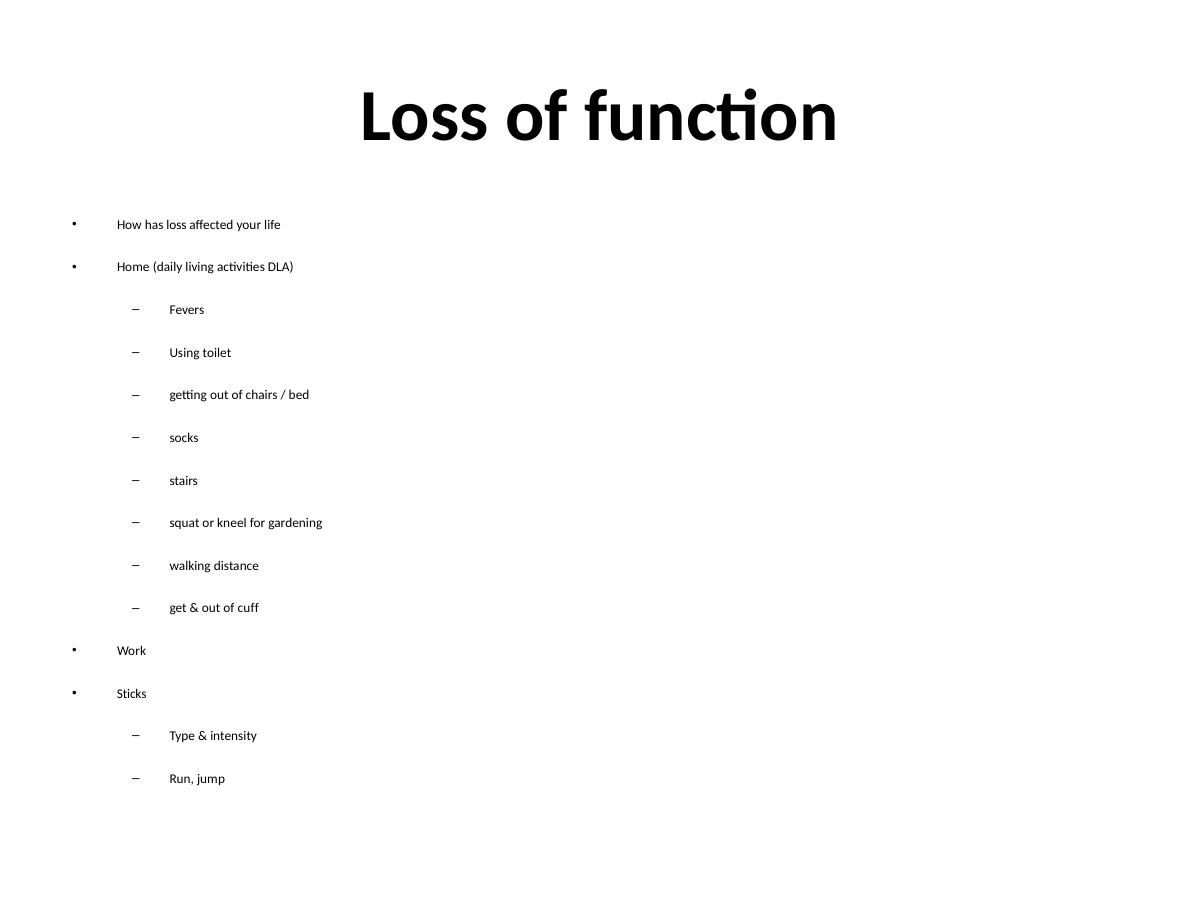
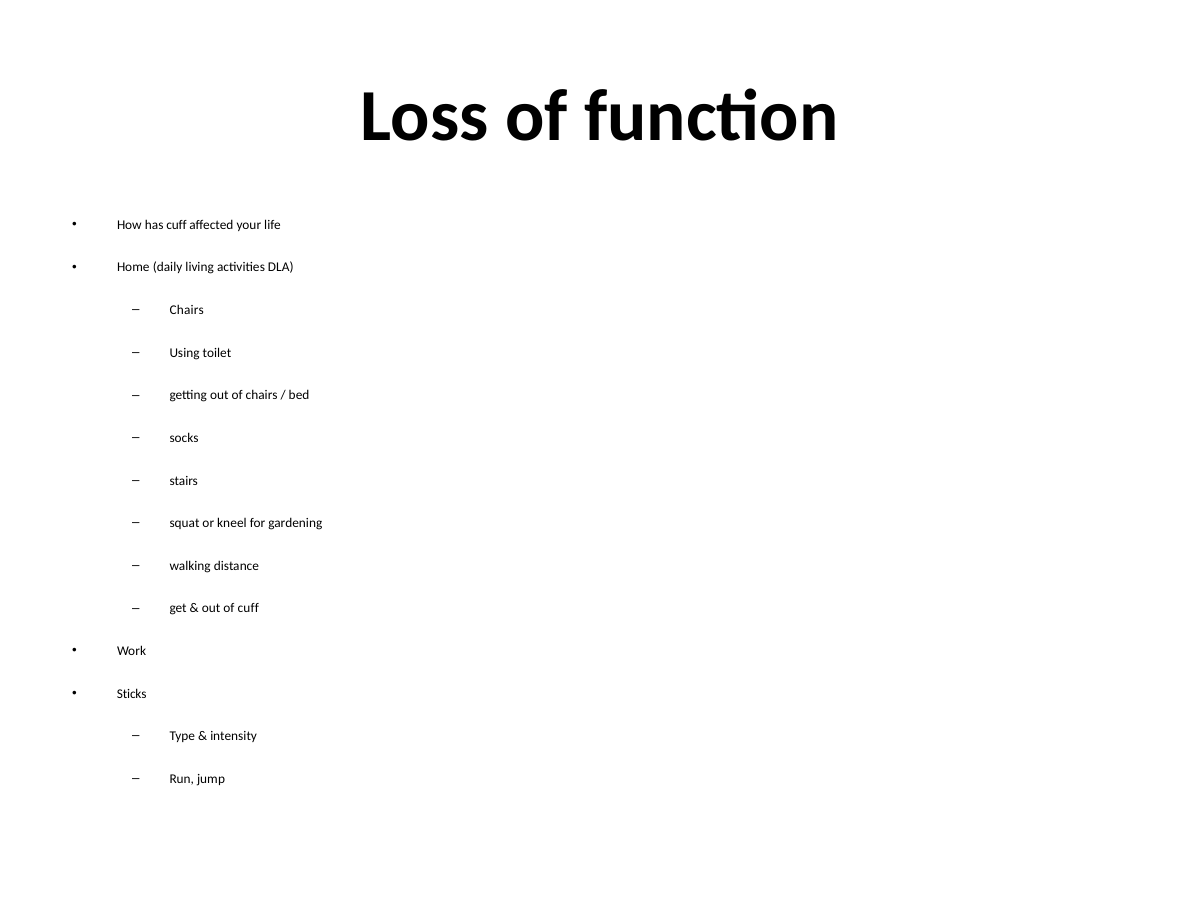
has loss: loss -> cuff
Fevers at (187, 310): Fevers -> Chairs
